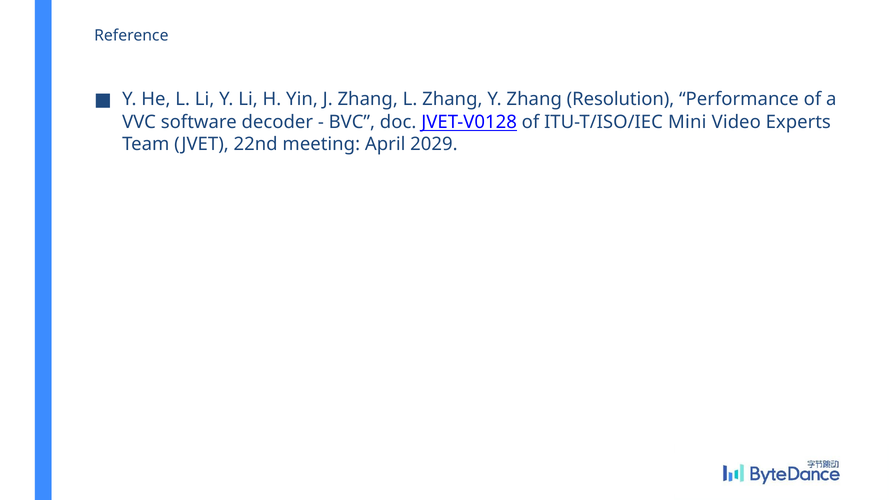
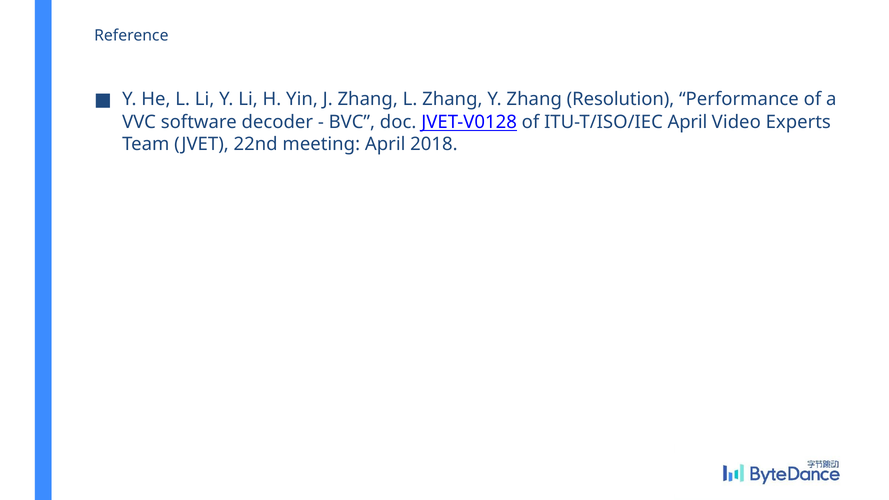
ITU-T/ISO/IEC Mini: Mini -> April
2029: 2029 -> 2018
